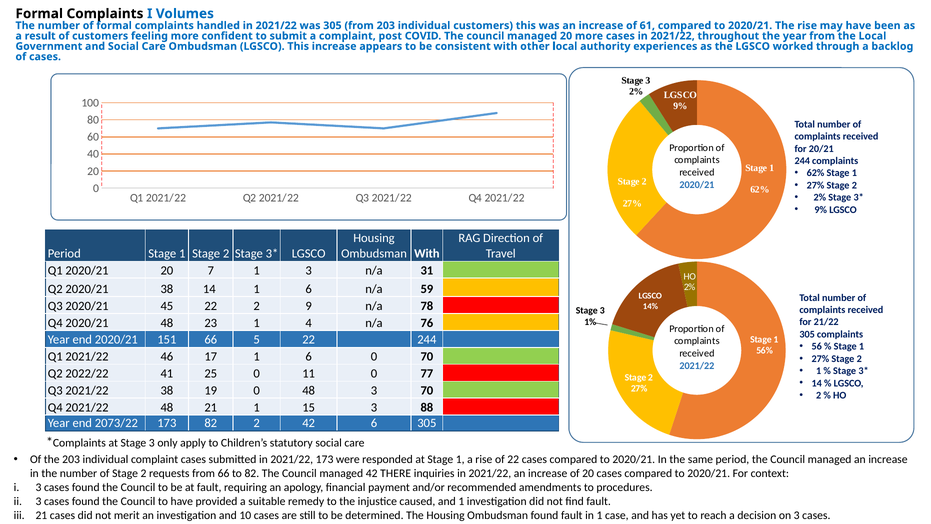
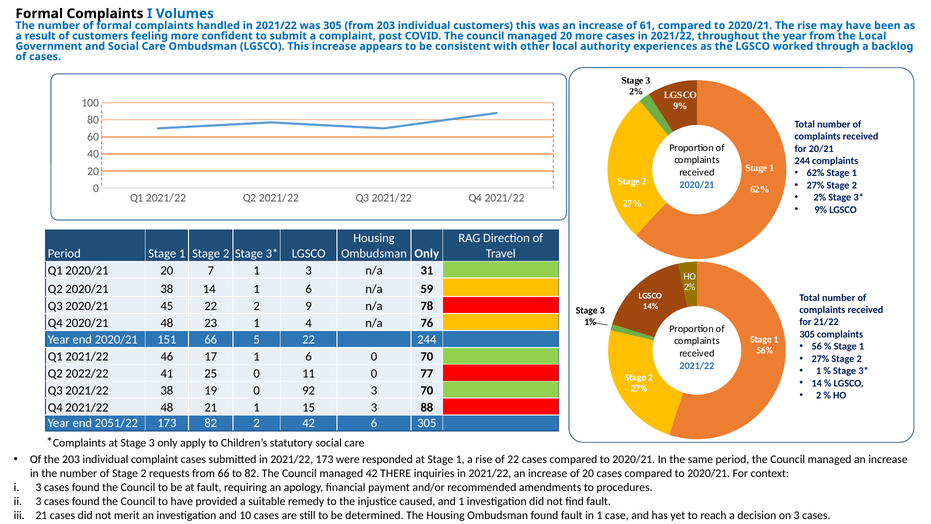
Ombudsman With: With -> Only
0 48: 48 -> 92
2073/22: 2073/22 -> 2051/22
